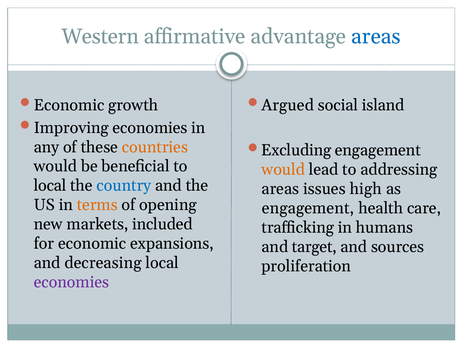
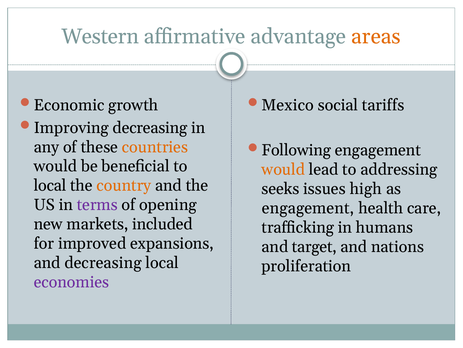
areas at (376, 36) colour: blue -> orange
Argued: Argued -> Mexico
island: island -> tariffs
Improving economies: economies -> decreasing
Excluding: Excluding -> Following
country colour: blue -> orange
areas at (280, 188): areas -> seeks
terms colour: orange -> purple
for economic: economic -> improved
sources: sources -> nations
